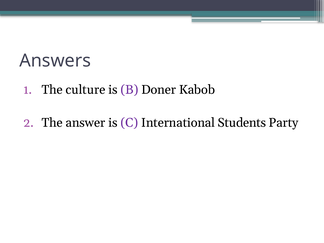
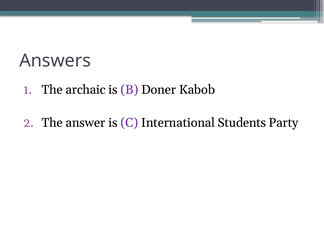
culture: culture -> archaic
